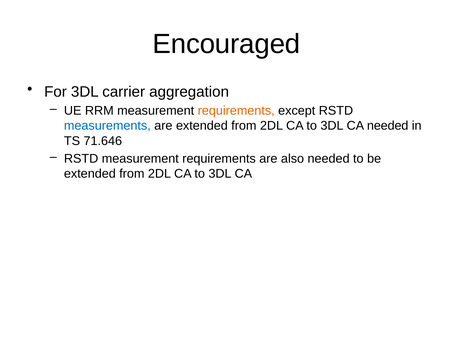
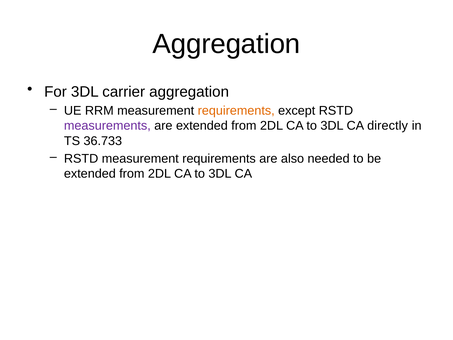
Encouraged at (226, 44): Encouraged -> Aggregation
measurements colour: blue -> purple
CA needed: needed -> directly
71.646: 71.646 -> 36.733
